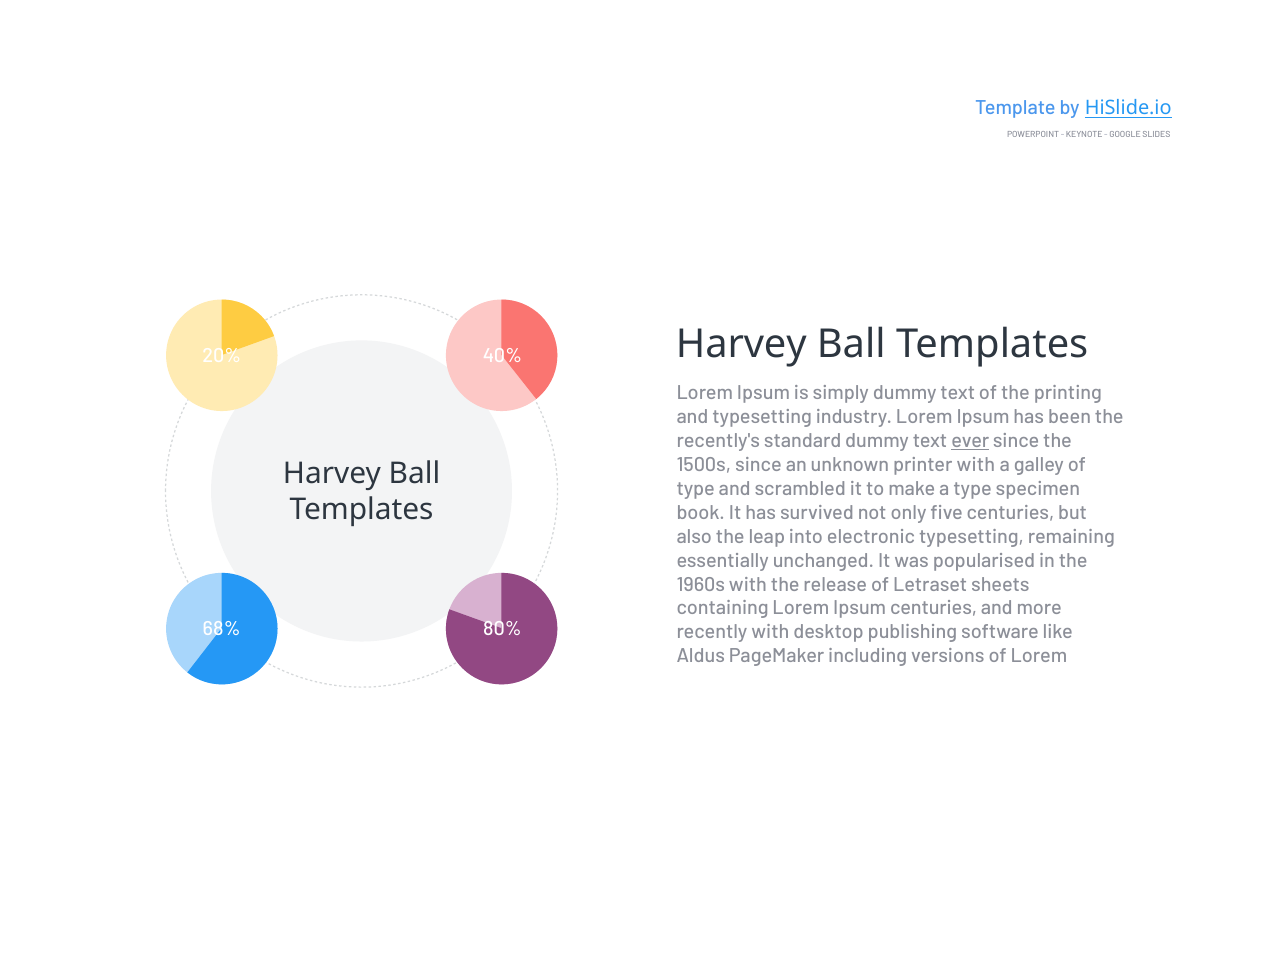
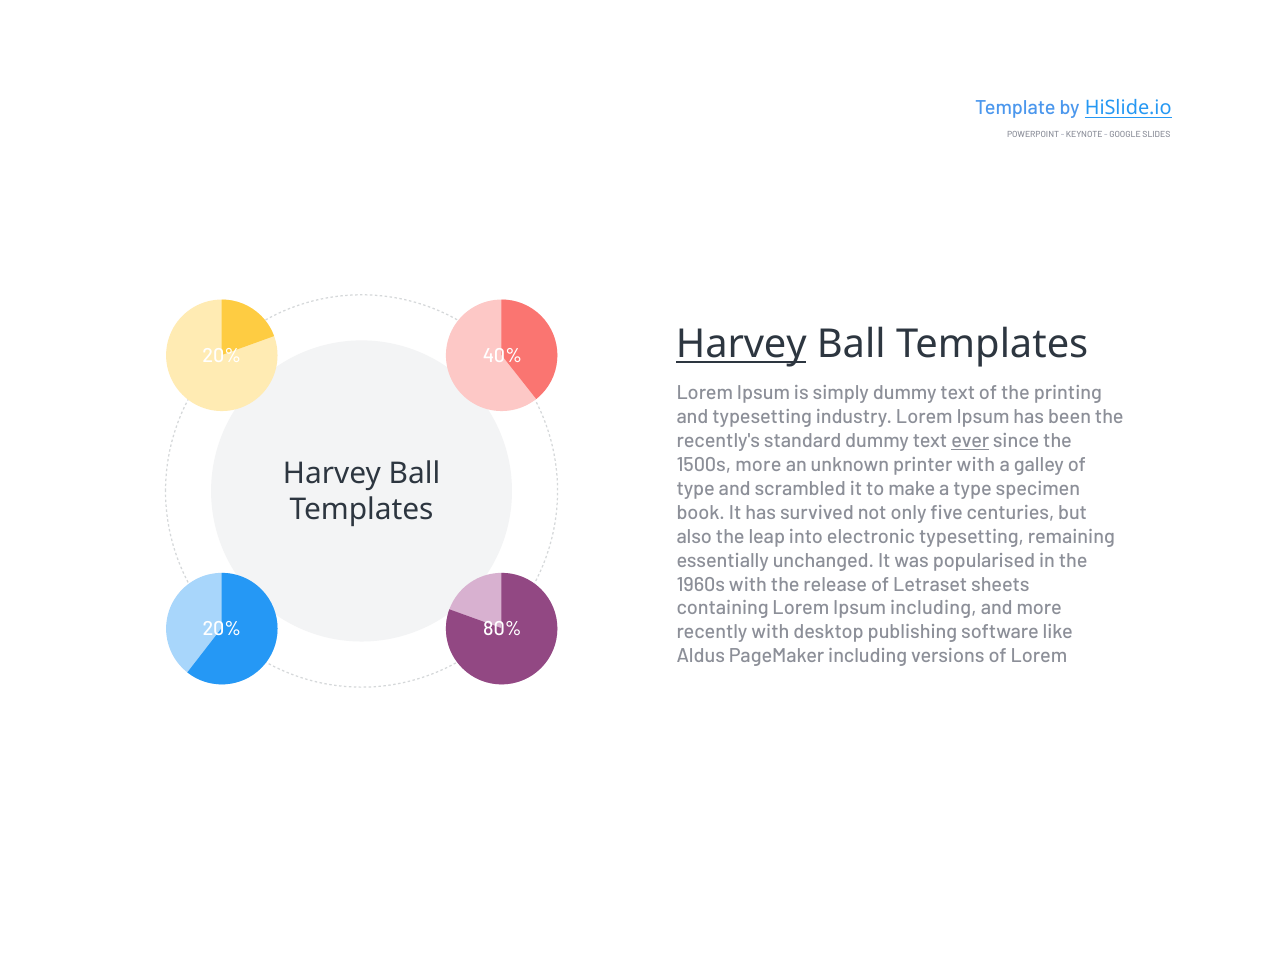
Harvey at (741, 344) underline: none -> present
1500s since: since -> more
Ipsum centuries: centuries -> including
68% at (222, 629): 68% -> 20%
